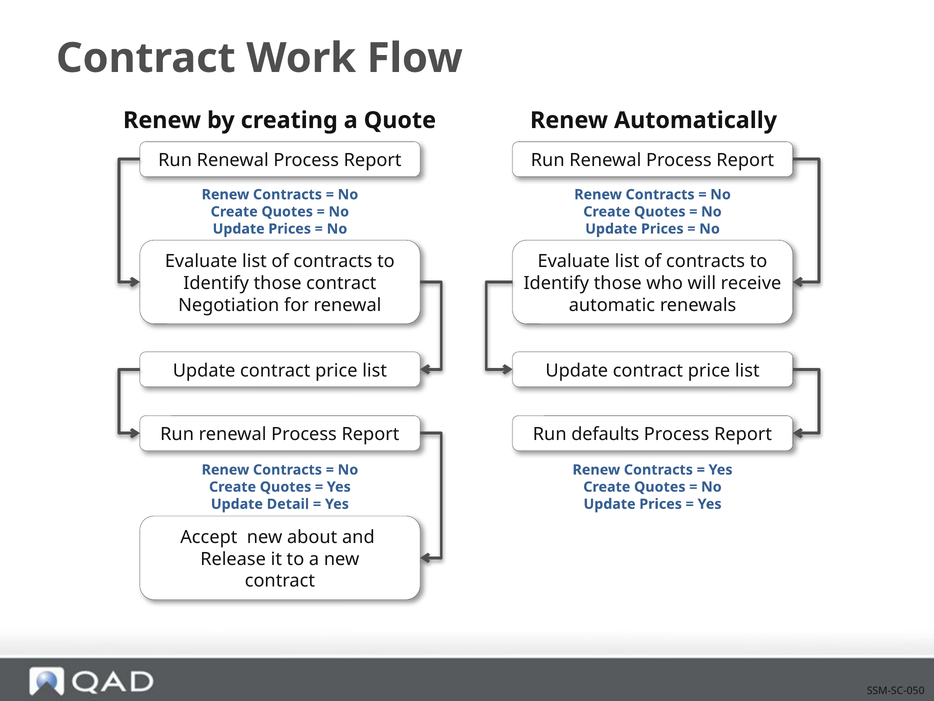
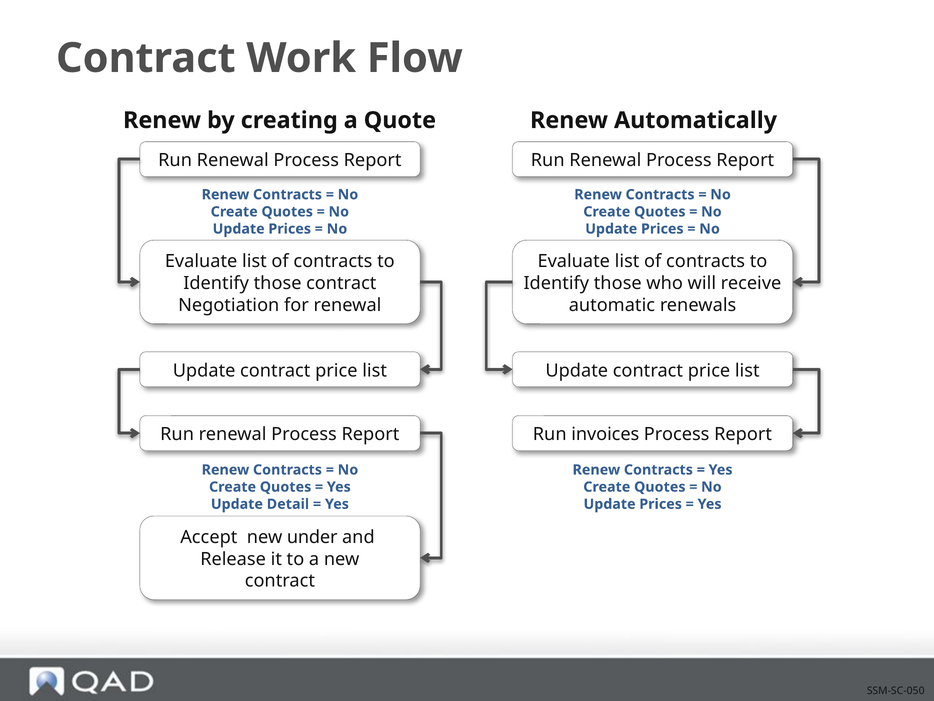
defaults: defaults -> invoices
about: about -> under
